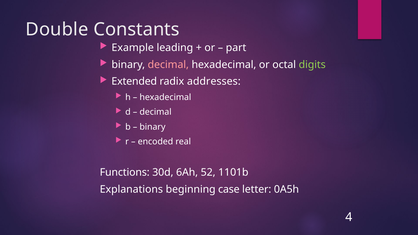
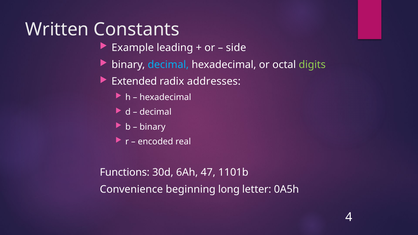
Double: Double -> Written
part: part -> side
decimal at (168, 65) colour: pink -> light blue
52: 52 -> 47
Explanations: Explanations -> Convenience
case: case -> long
